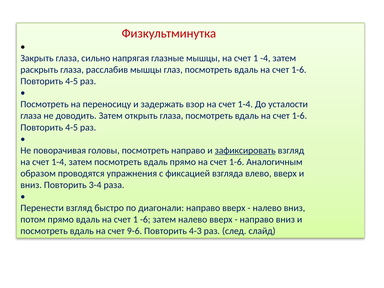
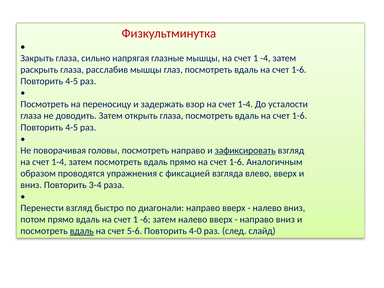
вдаль at (82, 231) underline: none -> present
9-6: 9-6 -> 5-6
4-3: 4-3 -> 4-0
